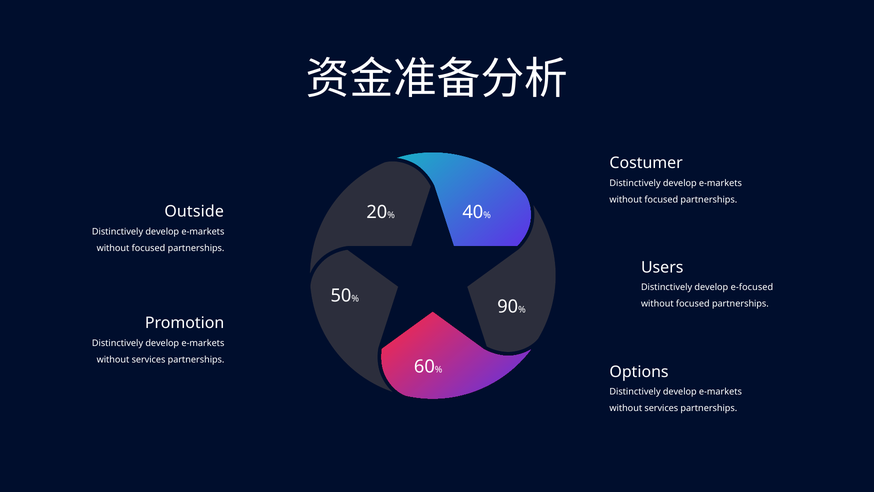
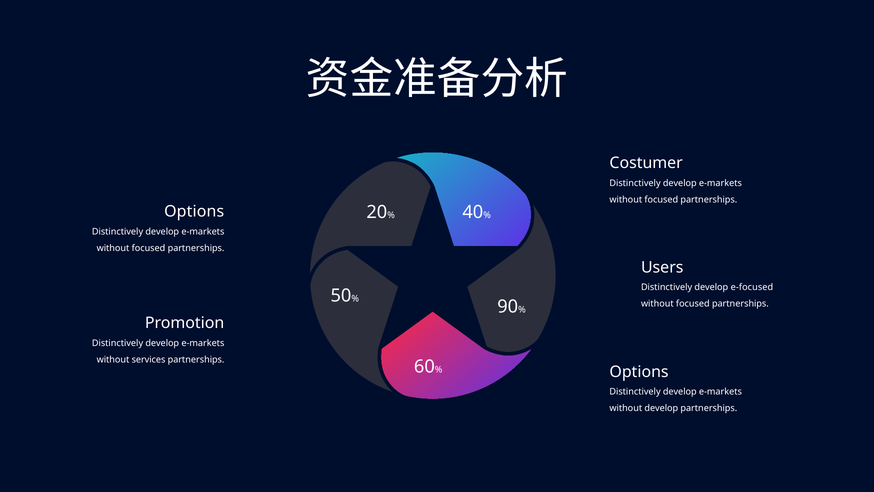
Outside at (194, 212): Outside -> Options
services at (661, 408): services -> develop
